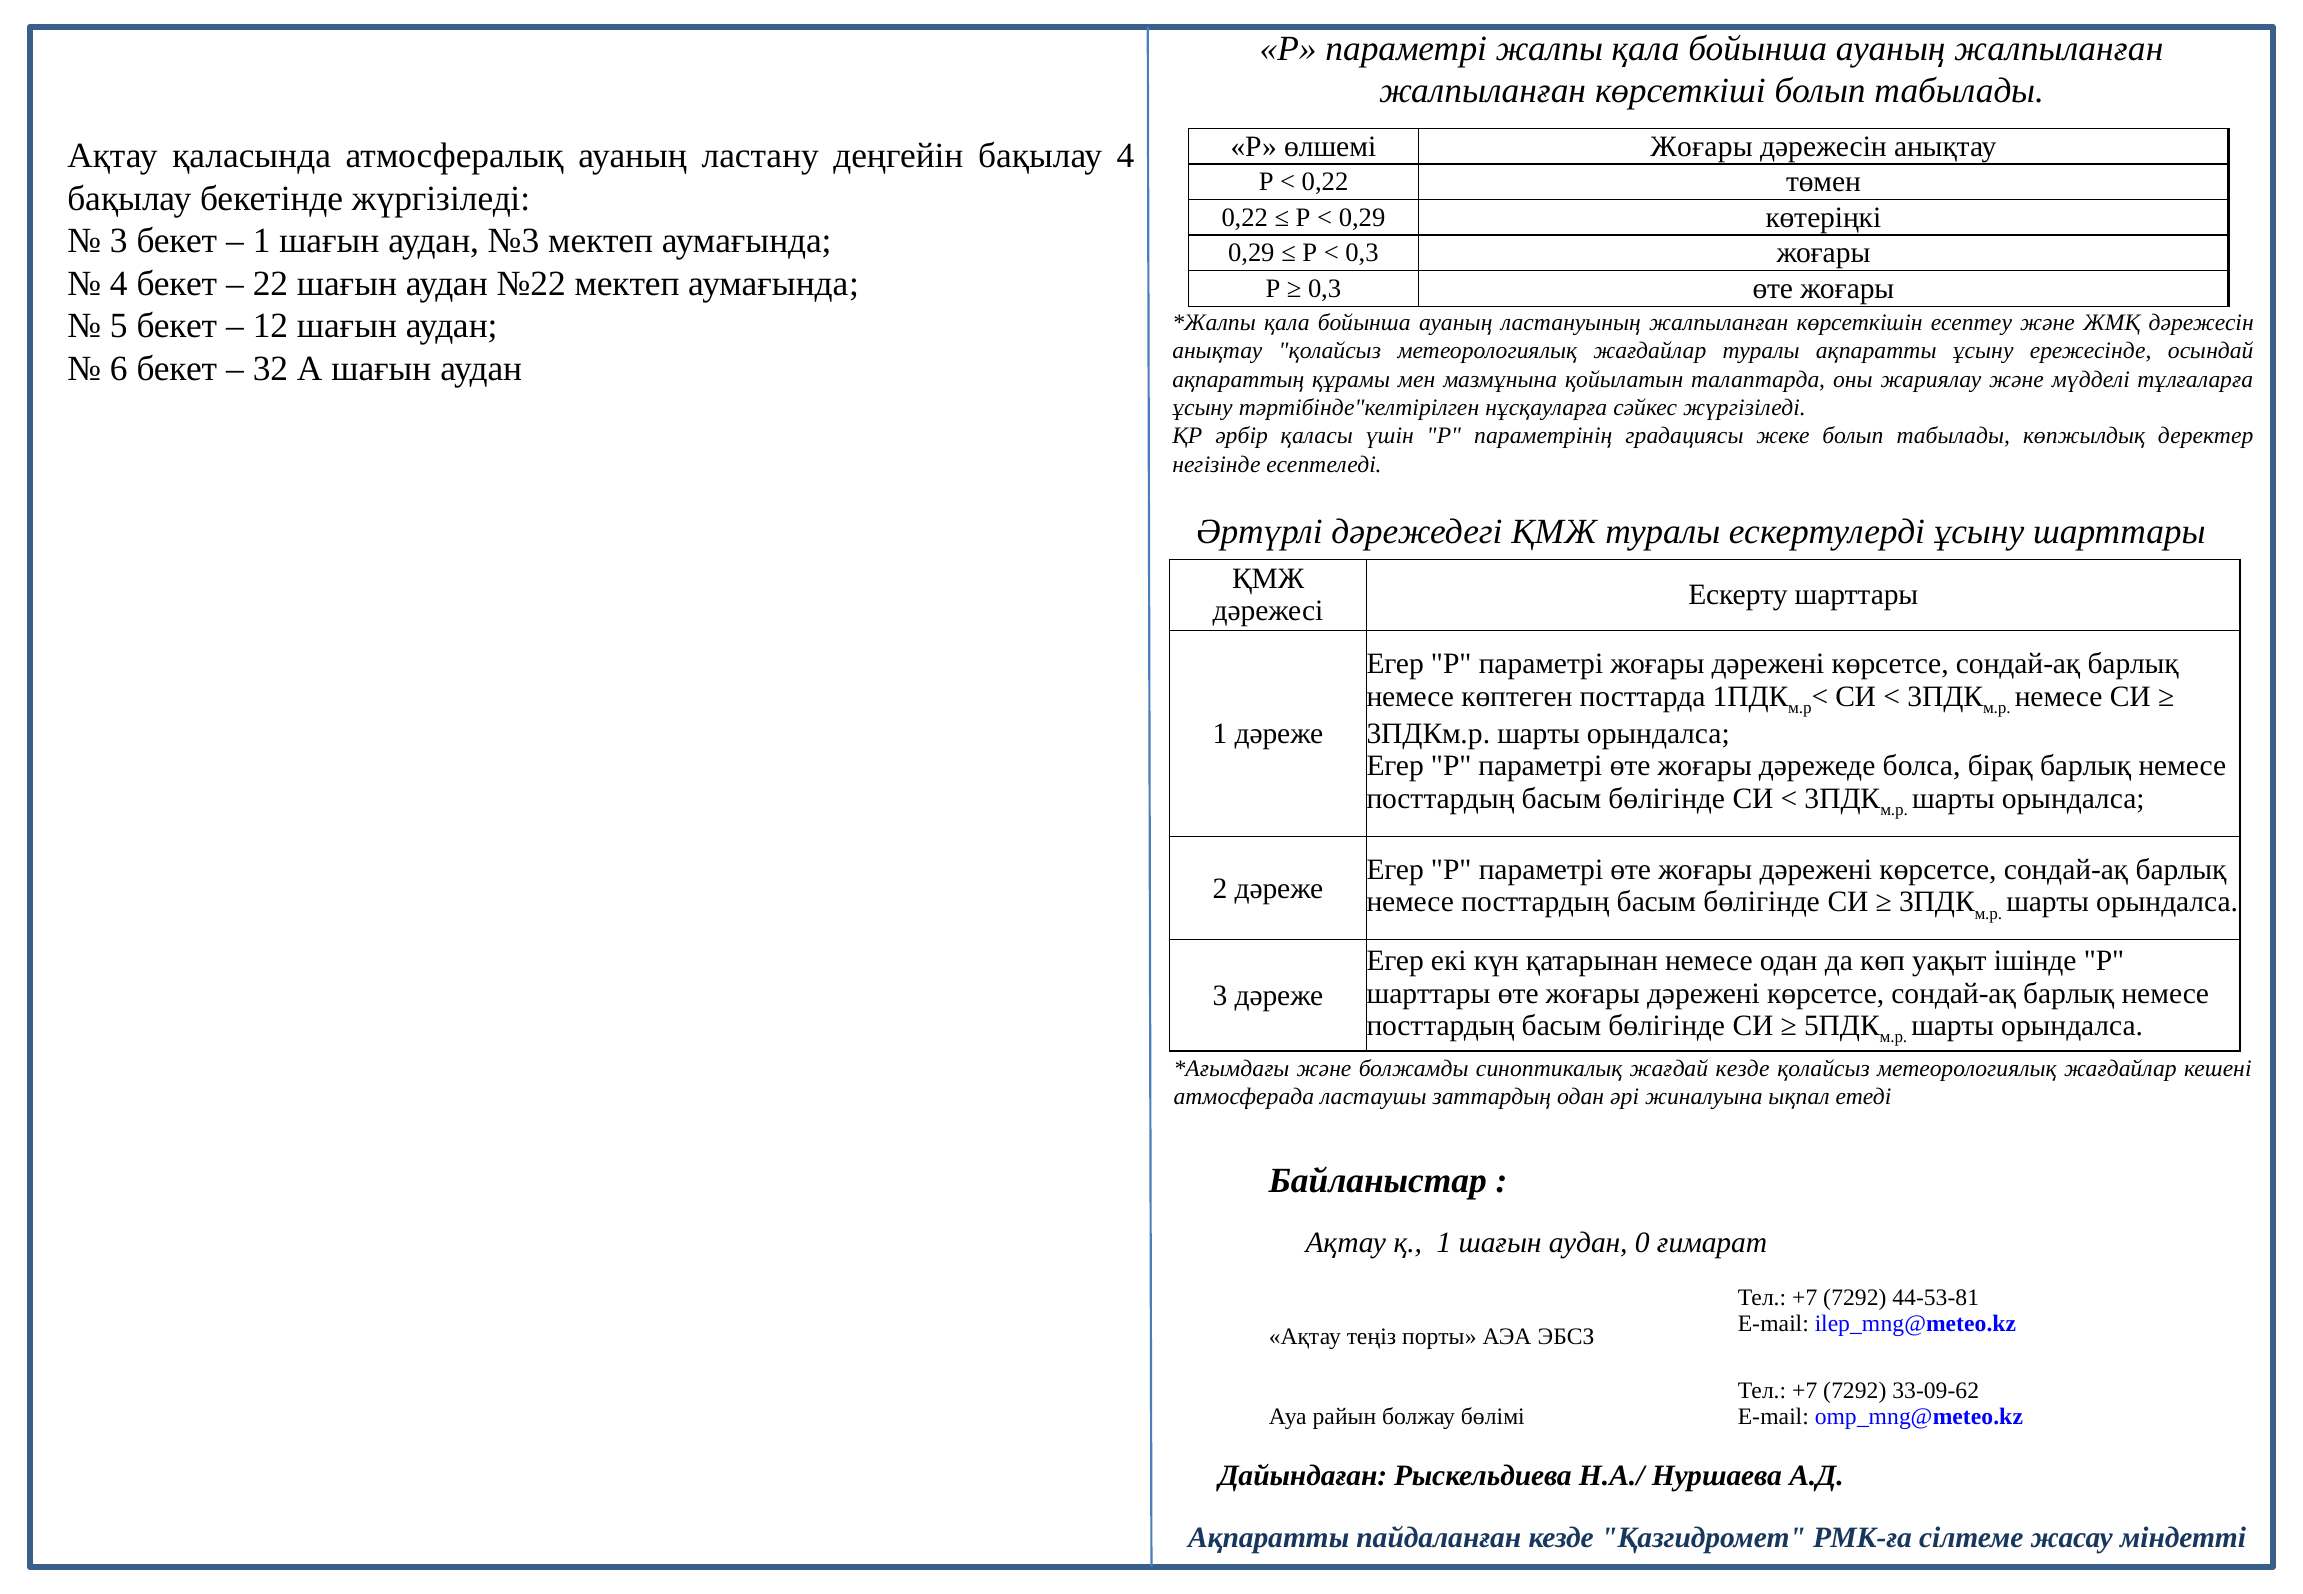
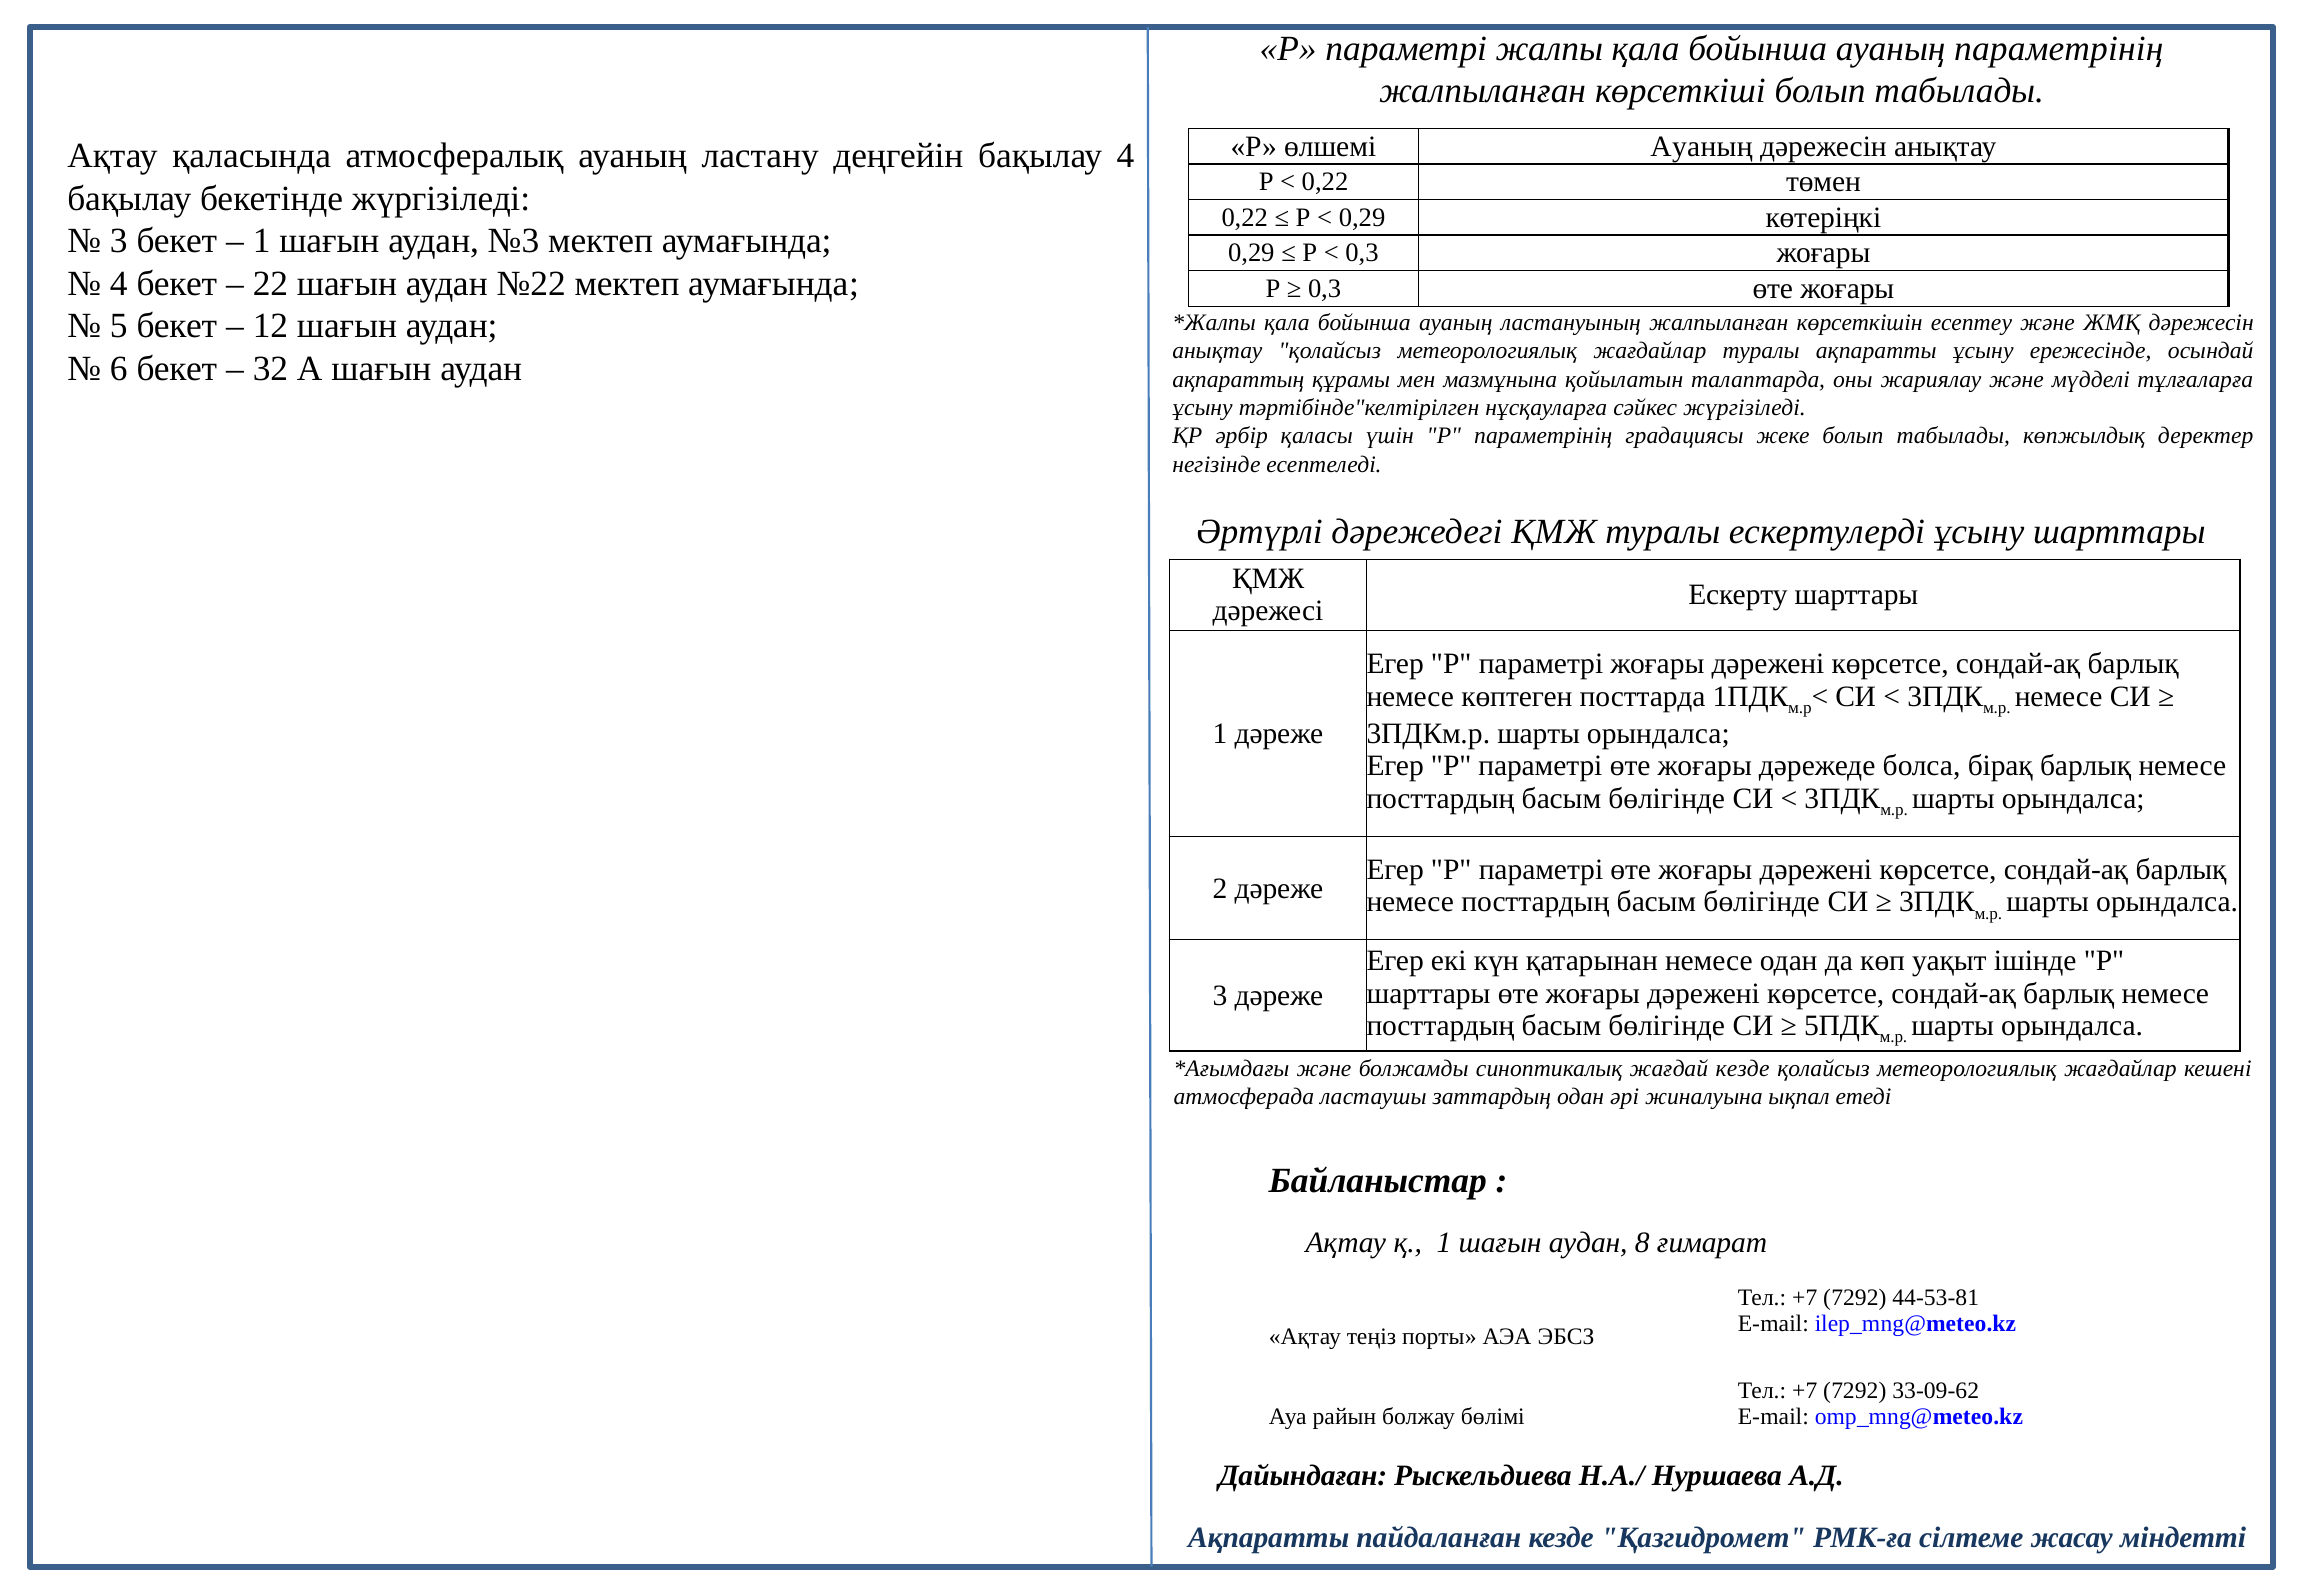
ауаның жалпыланған: жалпыланған -> параметрінің
өлшемі Жоғары: Жоғары -> Ауаның
0: 0 -> 8
